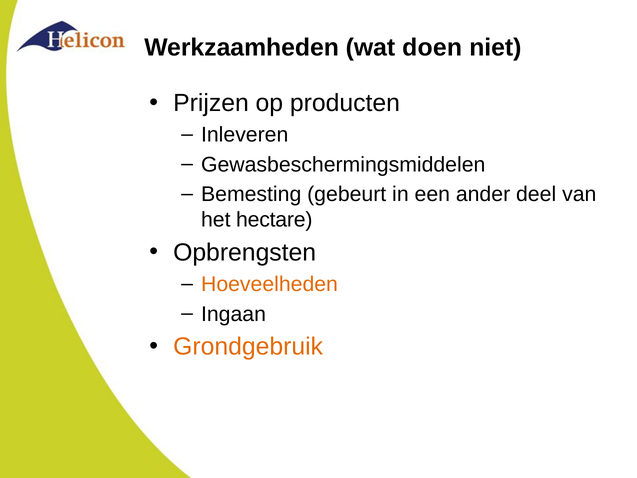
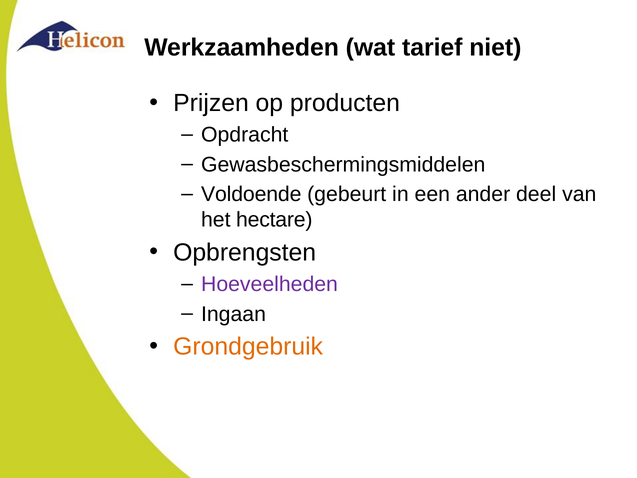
doen: doen -> tarief
Inleveren: Inleveren -> Opdracht
Bemesting: Bemesting -> Voldoende
Hoeveelheden colour: orange -> purple
